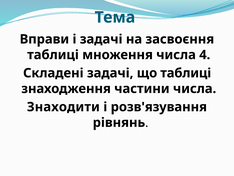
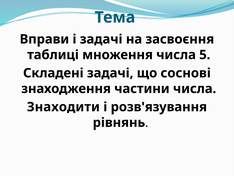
4: 4 -> 5
що таблиці: таблиці -> соснові
